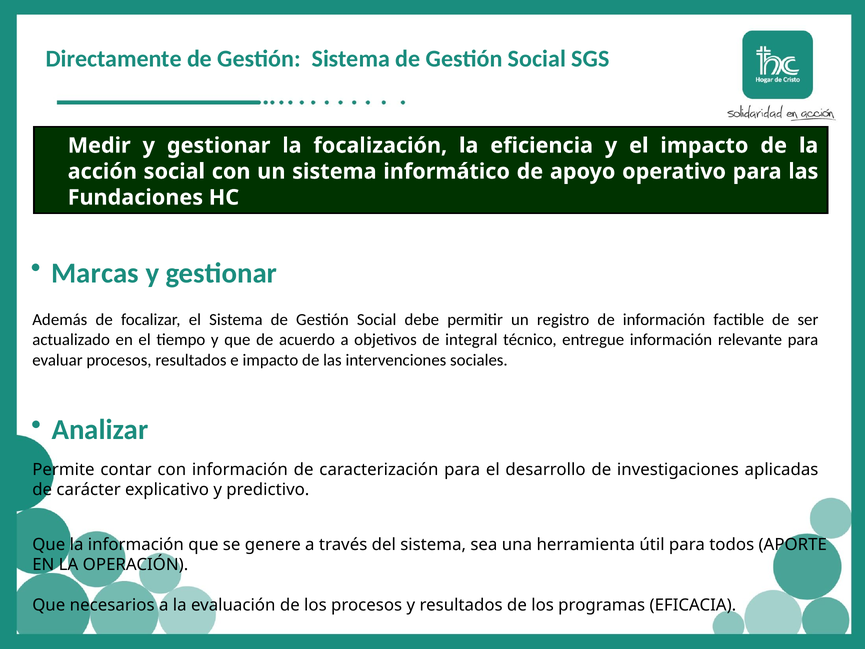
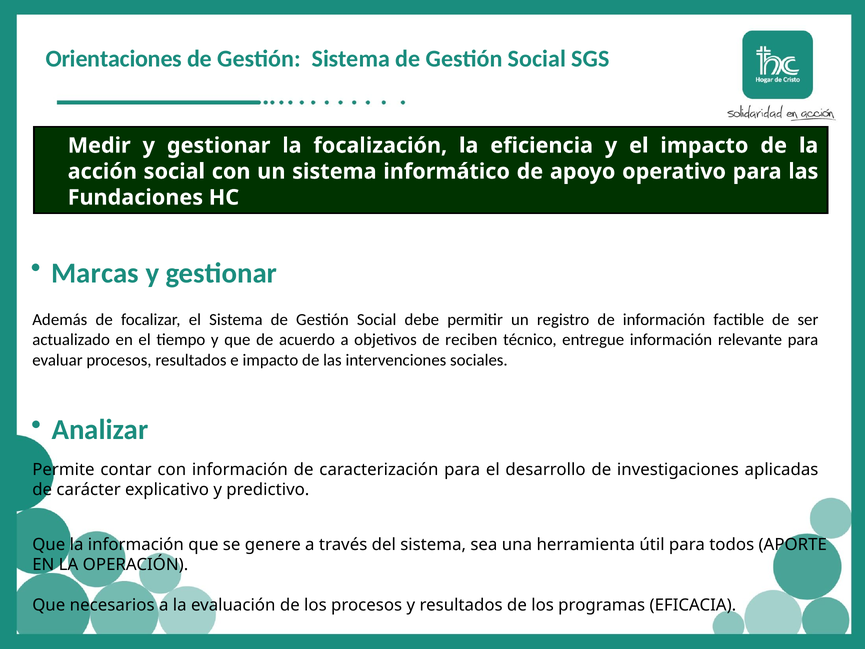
Directamente: Directamente -> Orientaciones
integral: integral -> reciben
